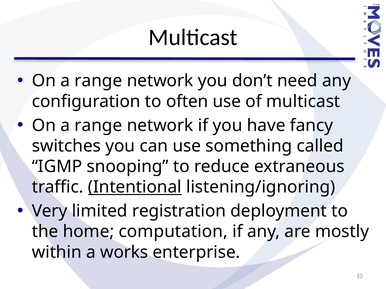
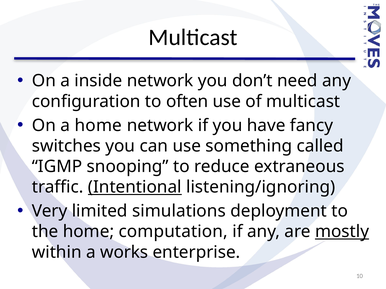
range at (98, 81): range -> inside
range at (98, 126): range -> home
registration: registration -> simulations
mostly underline: none -> present
